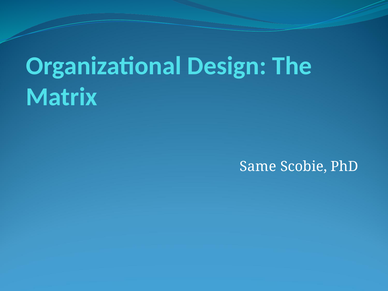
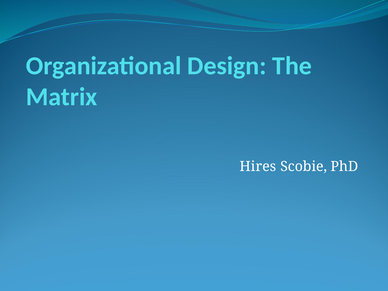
Same: Same -> Hires
